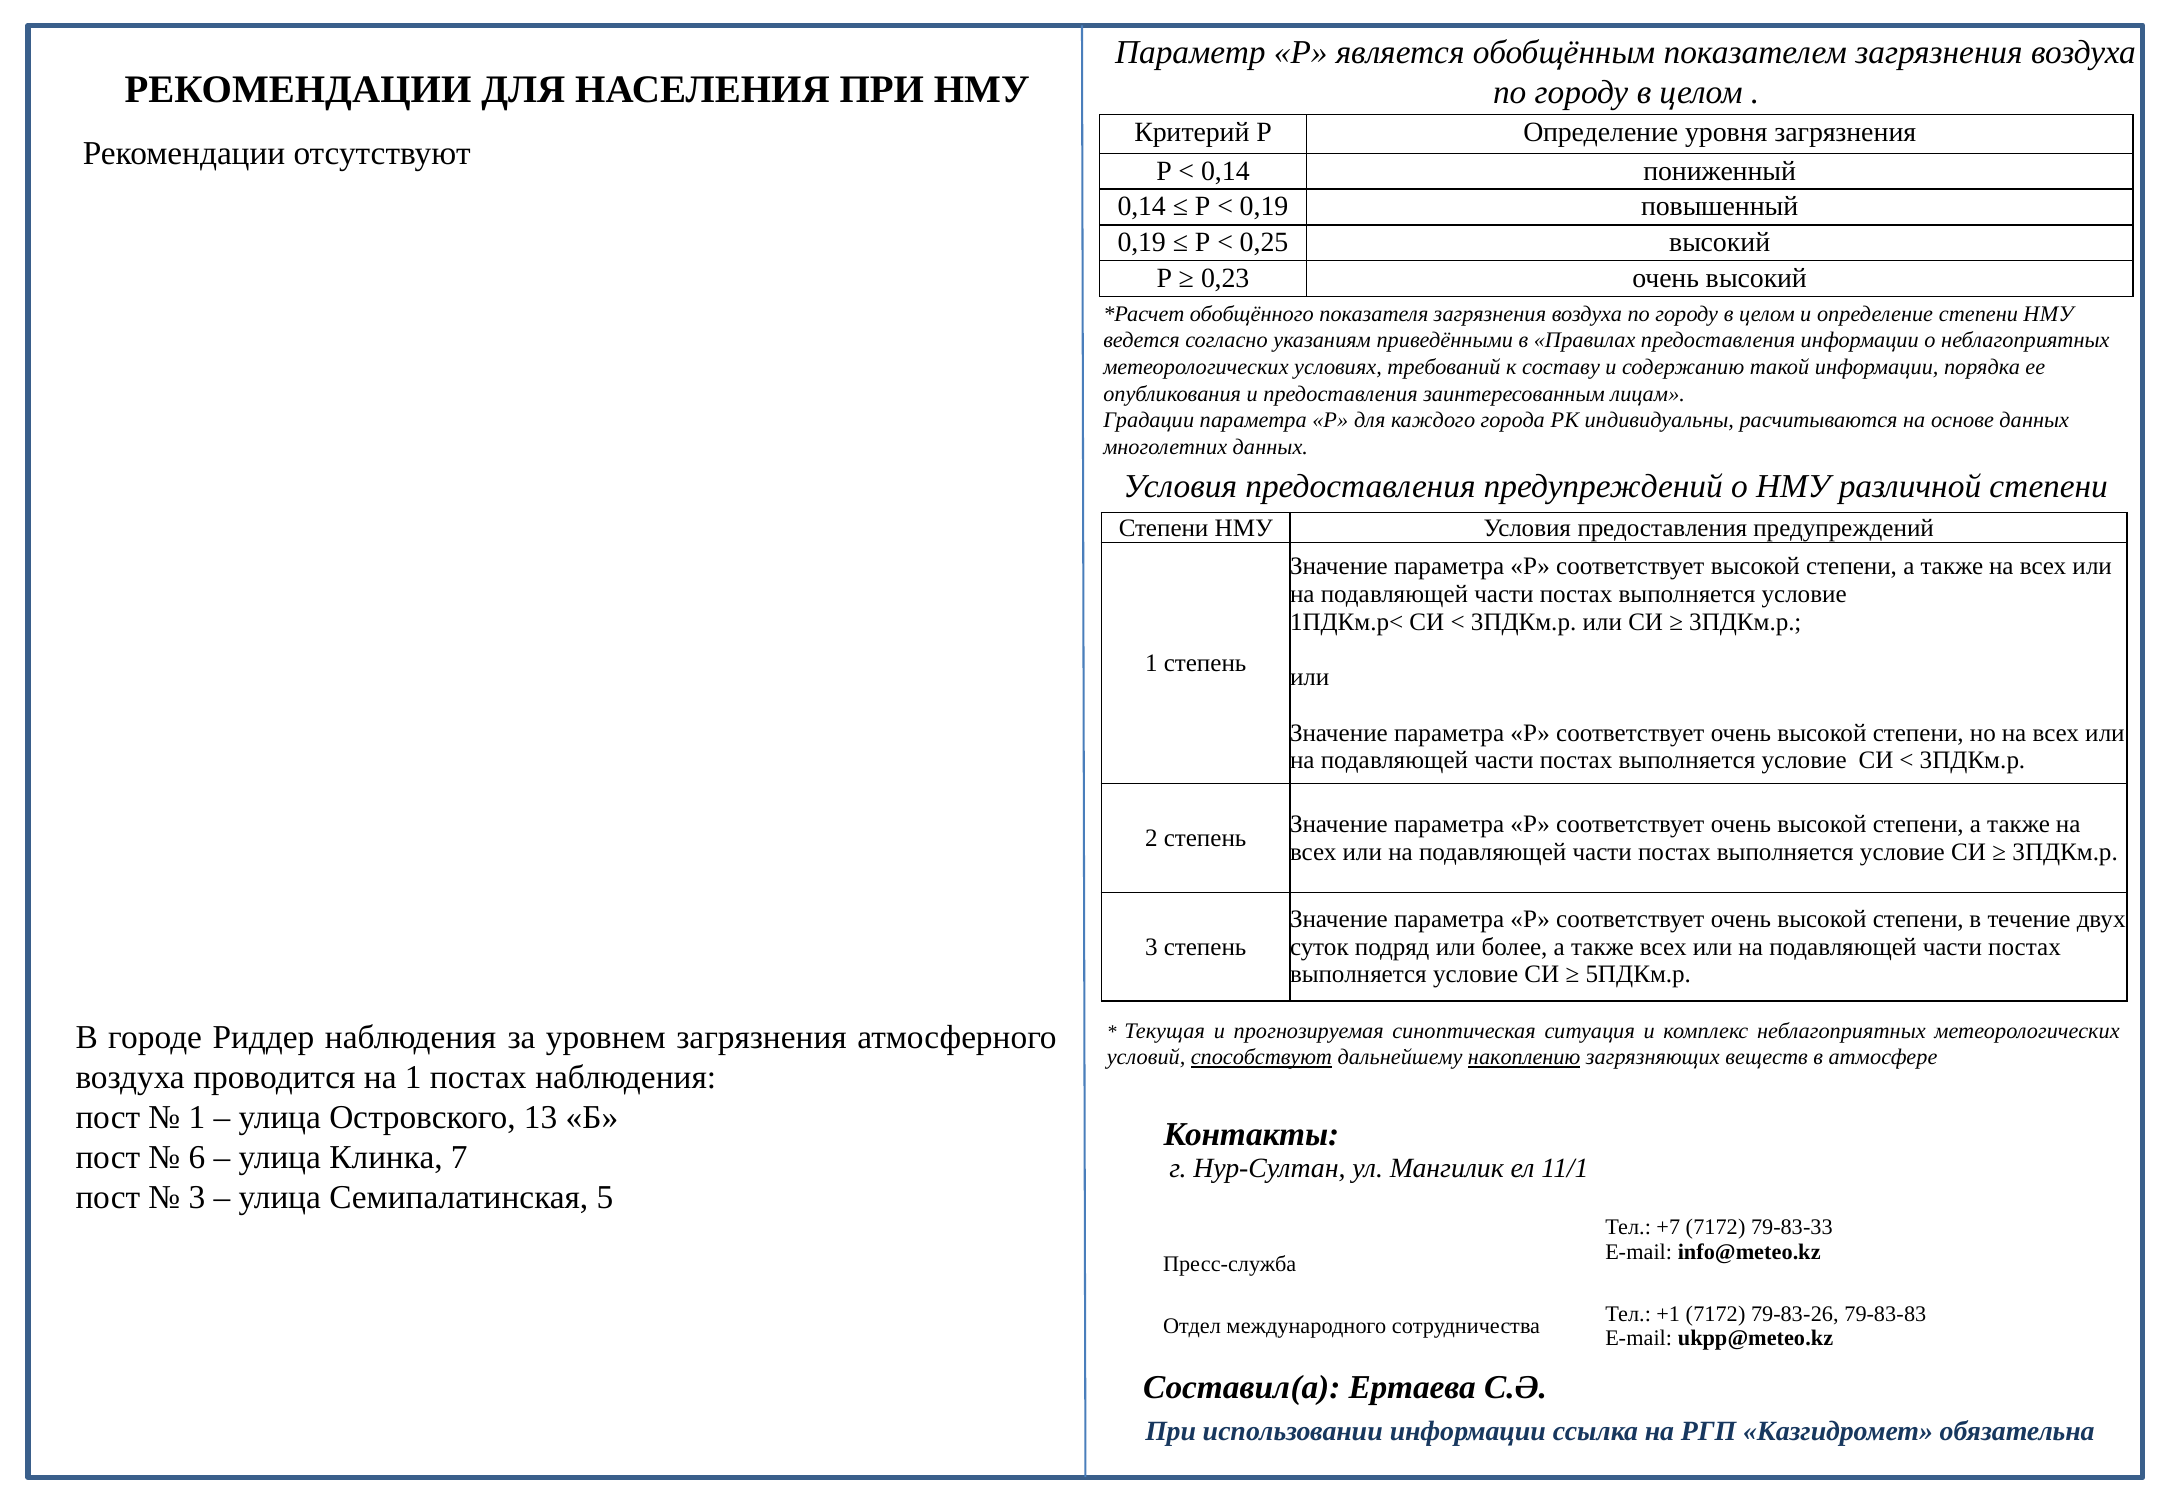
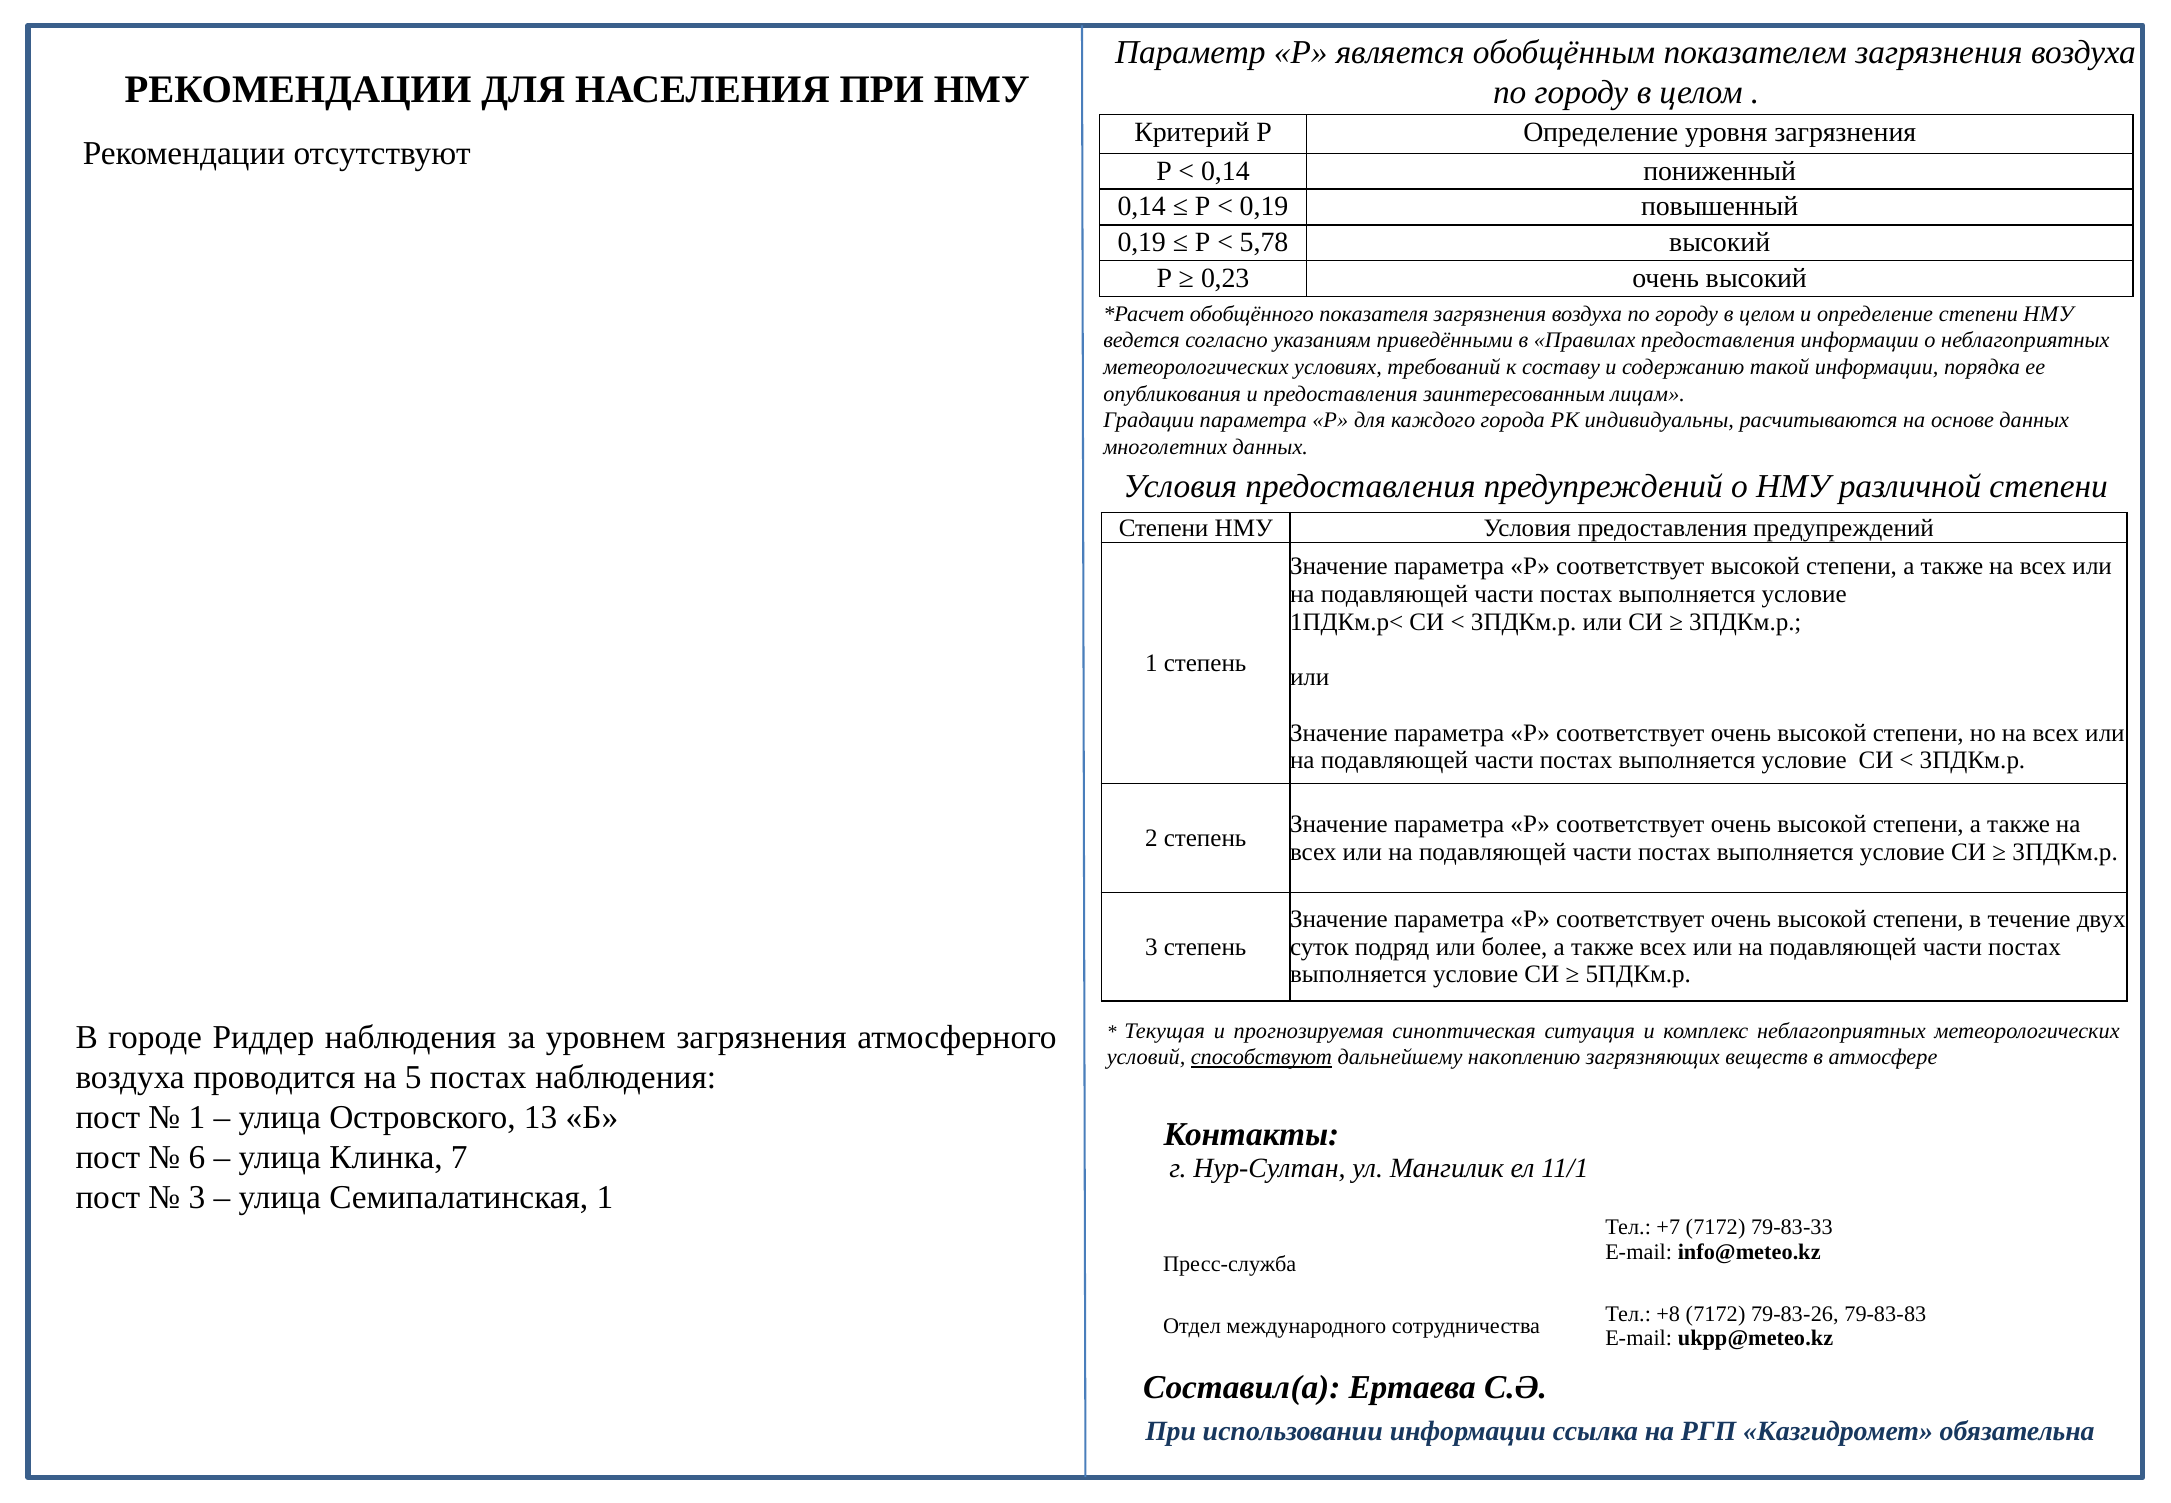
0,25: 0,25 -> 5,78
накоплению underline: present -> none
на 1: 1 -> 5
Семипалатинская 5: 5 -> 1
+1: +1 -> +8
